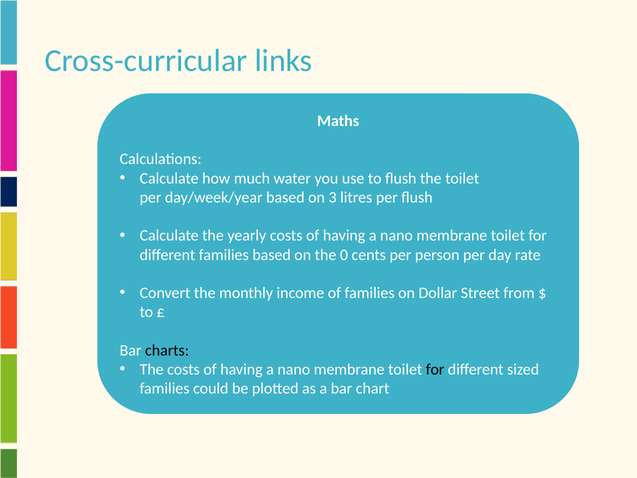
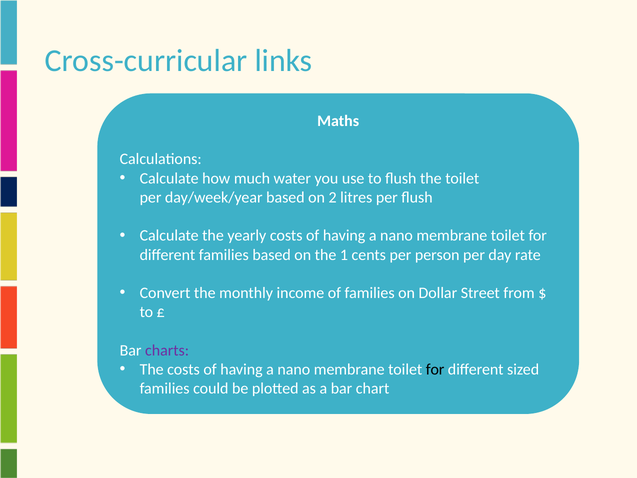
3: 3 -> 2
0: 0 -> 1
charts colour: black -> purple
